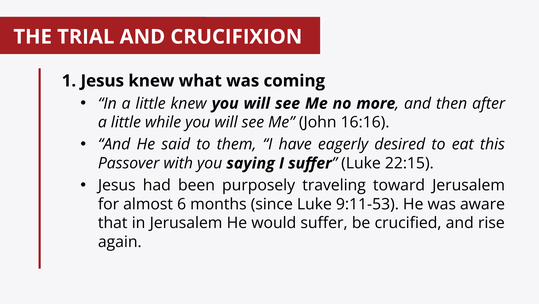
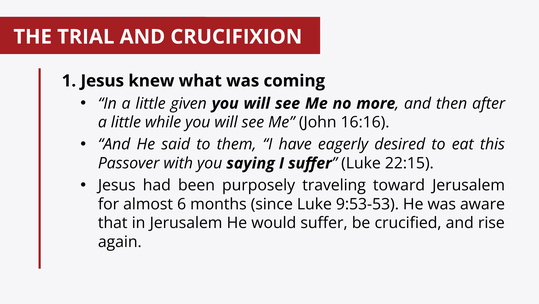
little knew: knew -> given
9:11-53: 9:11-53 -> 9:53-53
